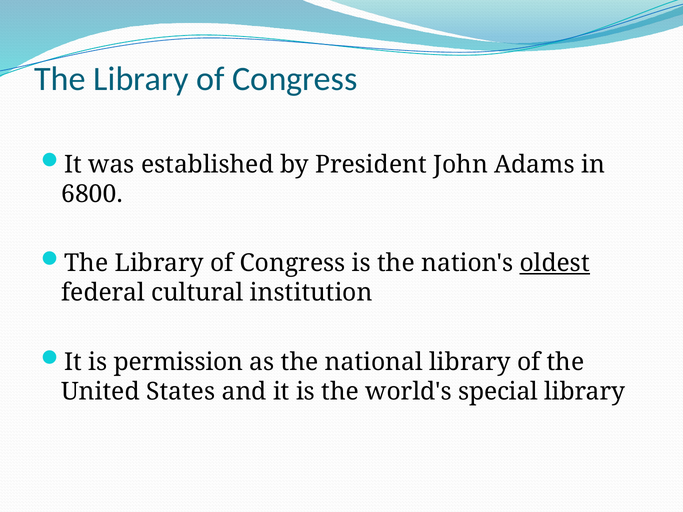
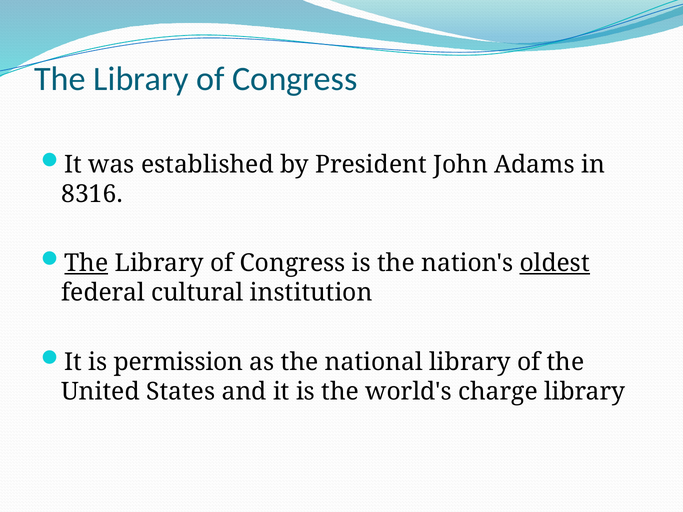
6800: 6800 -> 8316
The at (86, 263) underline: none -> present
special: special -> charge
